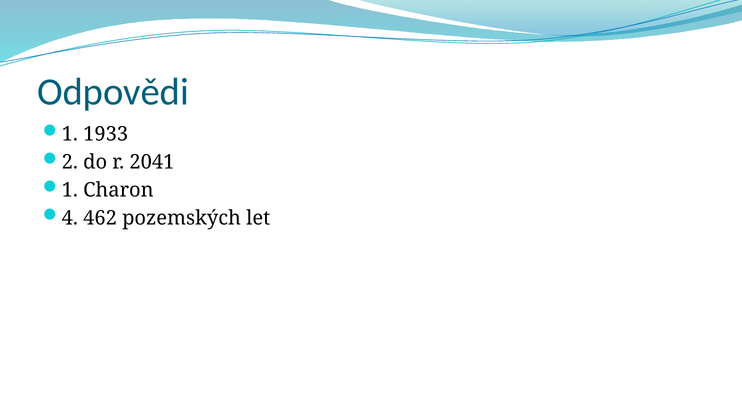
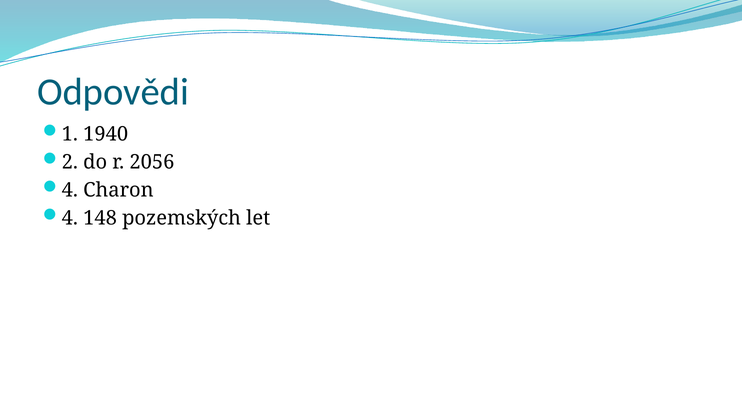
1933: 1933 -> 1940
2041: 2041 -> 2056
1 at (70, 190): 1 -> 4
462: 462 -> 148
